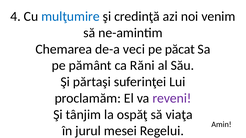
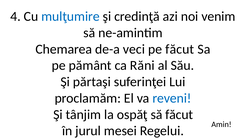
pe păcat: păcat -> făcut
reveni colour: purple -> blue
să viaţa: viaţa -> făcut
